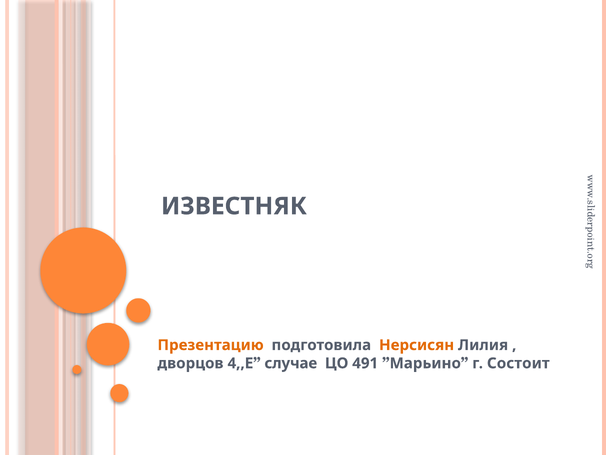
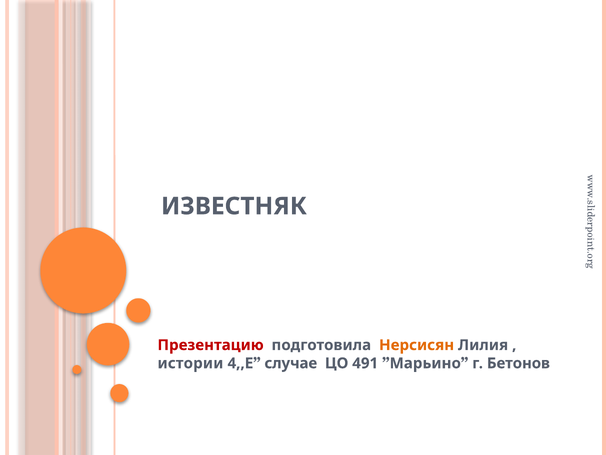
Презентацию colour: orange -> red
дворцов: дворцов -> истории
Состоит: Состоит -> Бетонов
